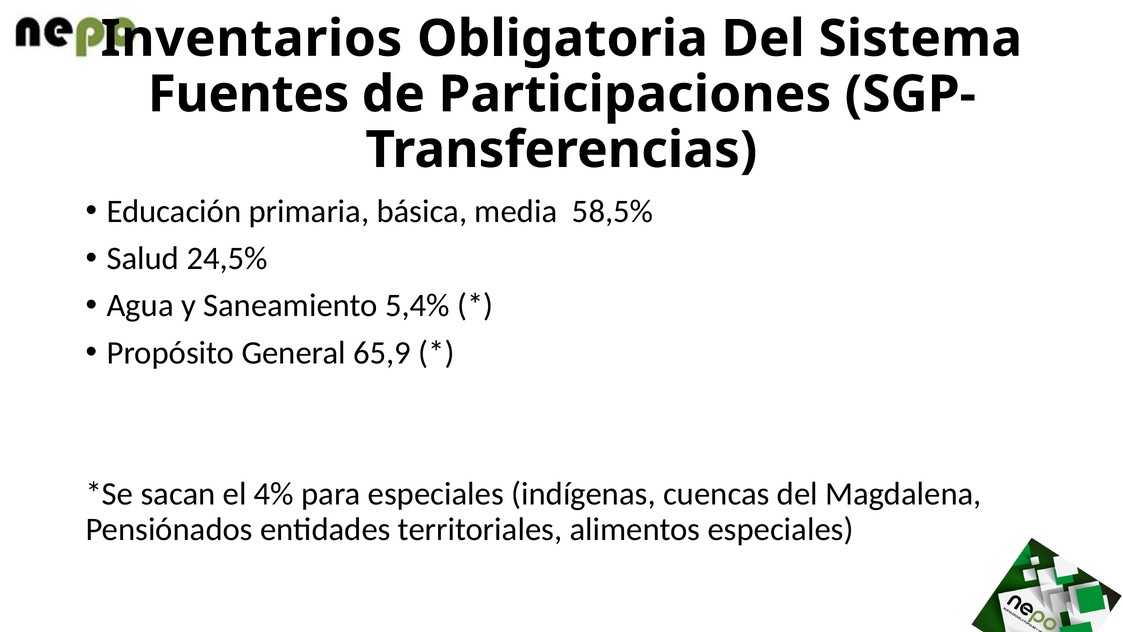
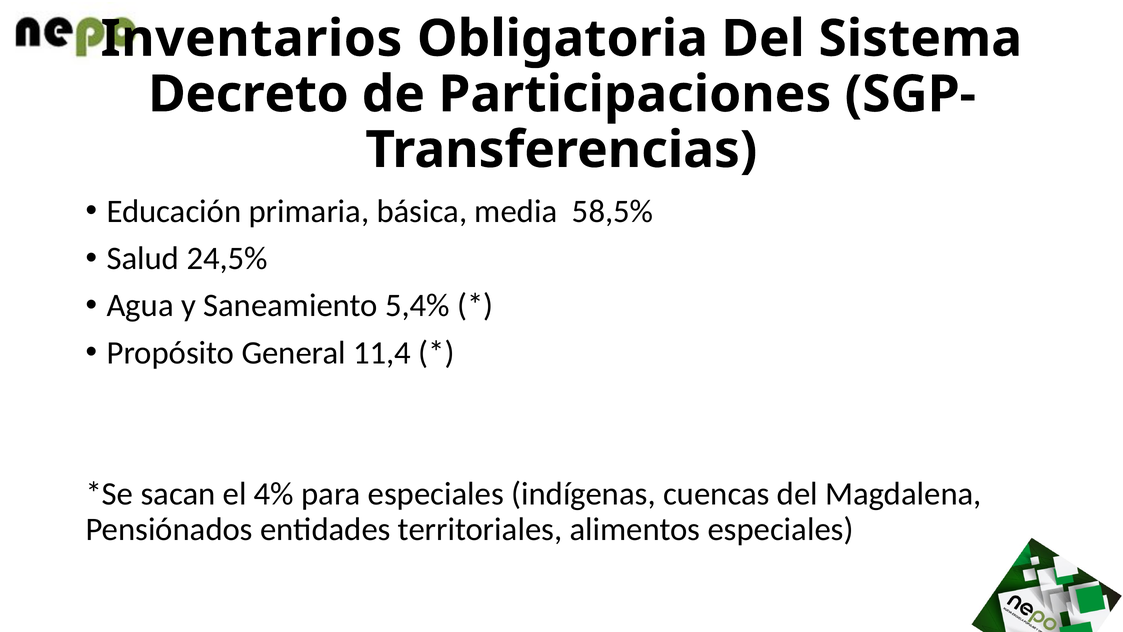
Fuentes: Fuentes -> Decreto
65,9: 65,9 -> 11,4
